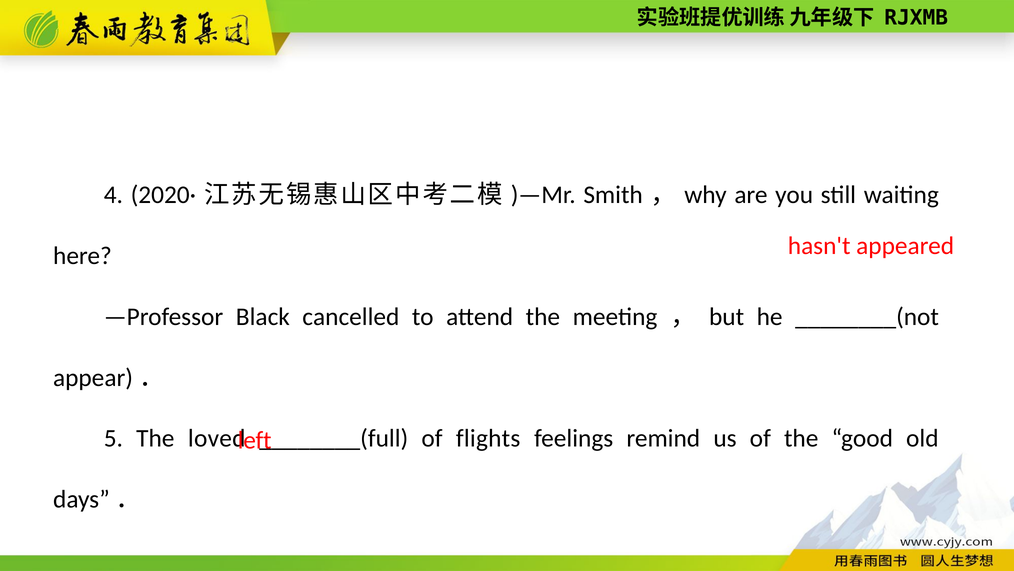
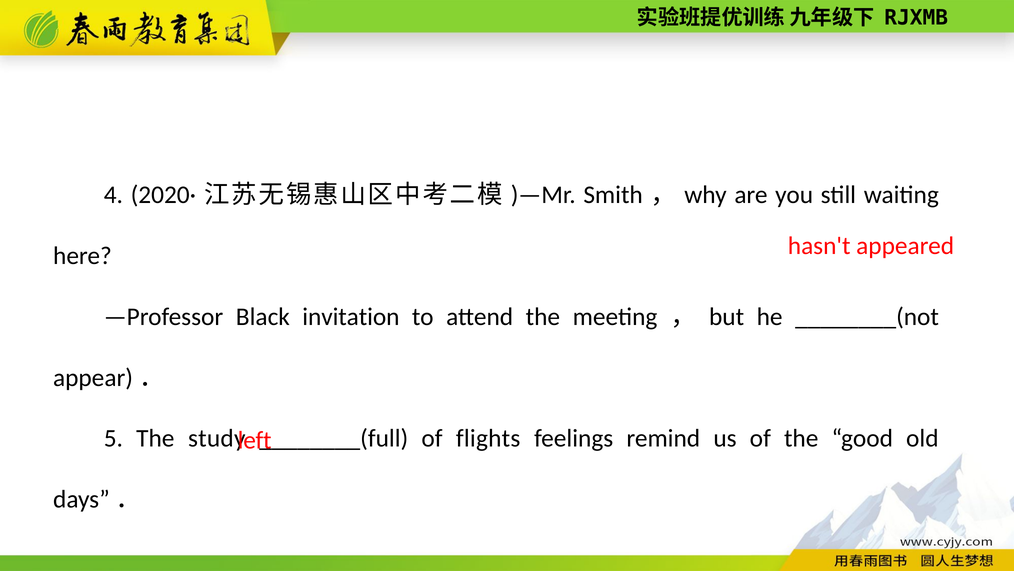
cancelled: cancelled -> invitation
loved: loved -> study
